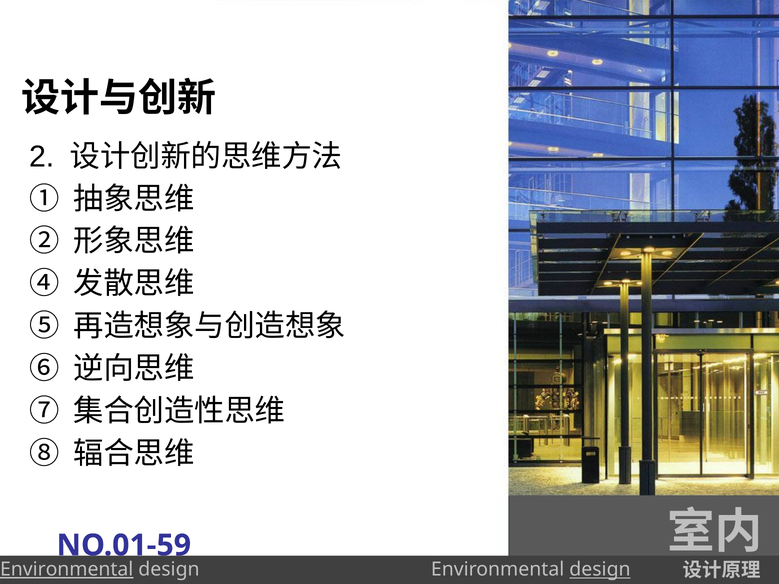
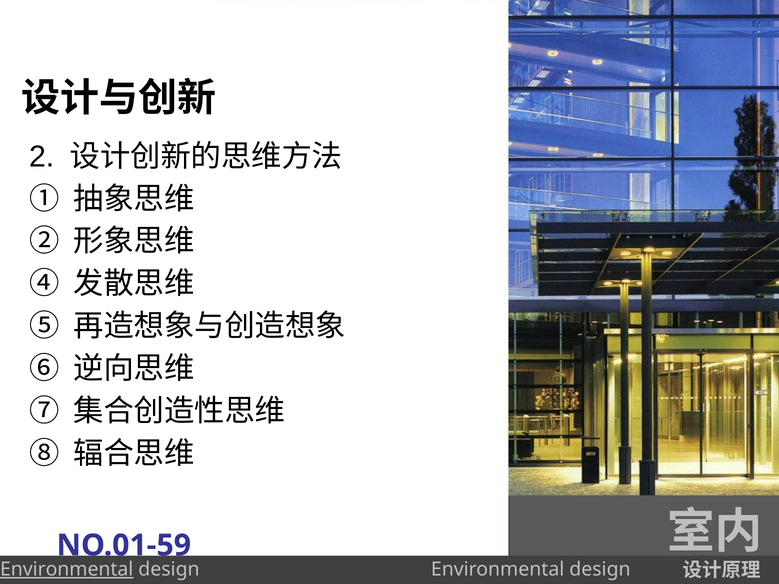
design at (600, 570) underline: present -> none
